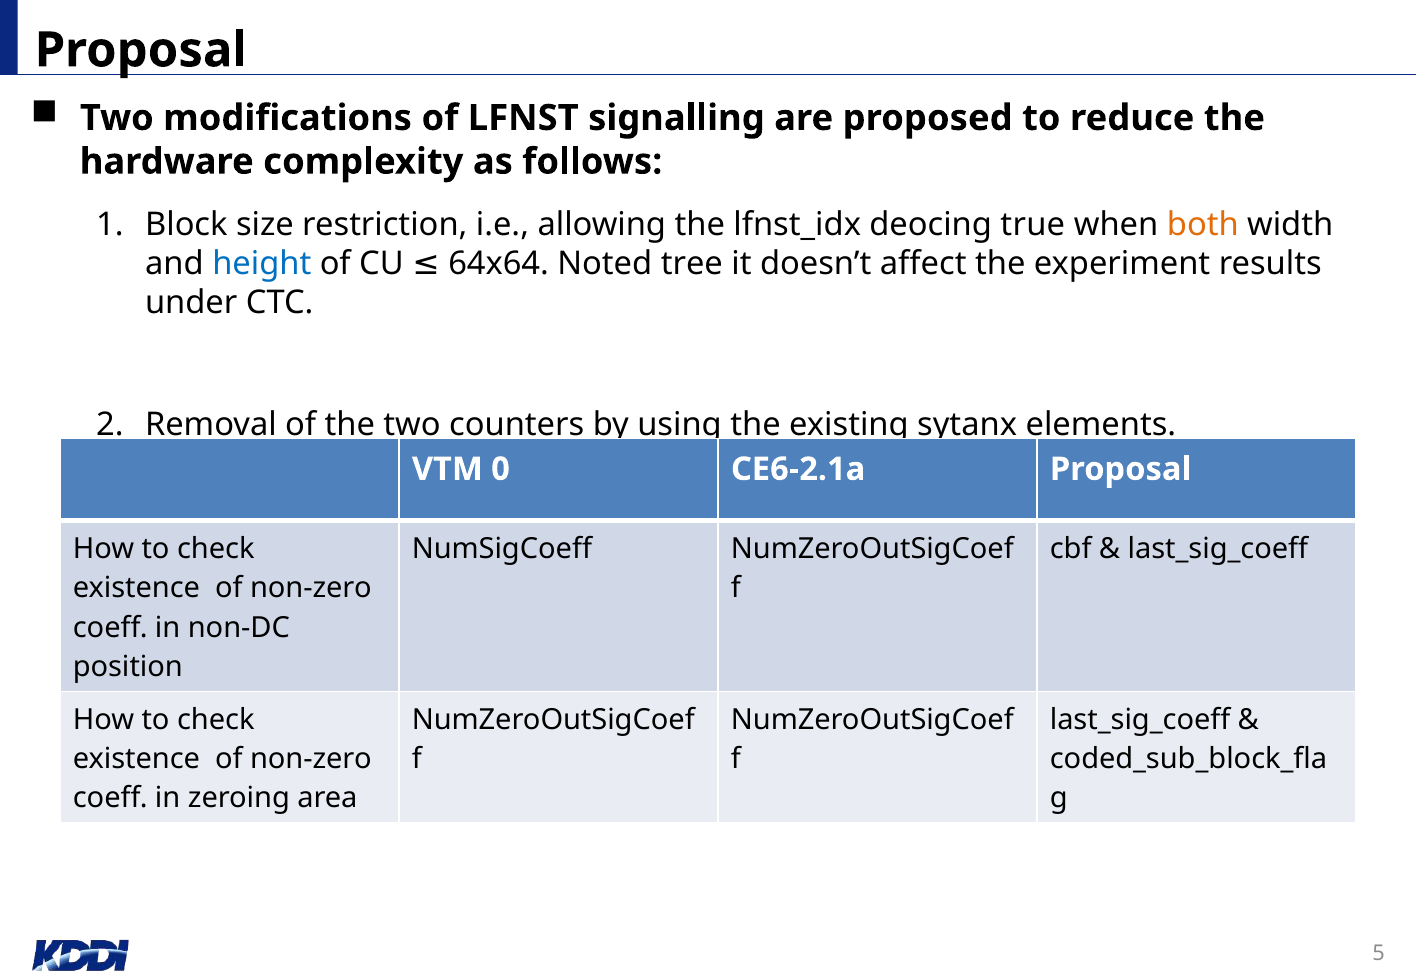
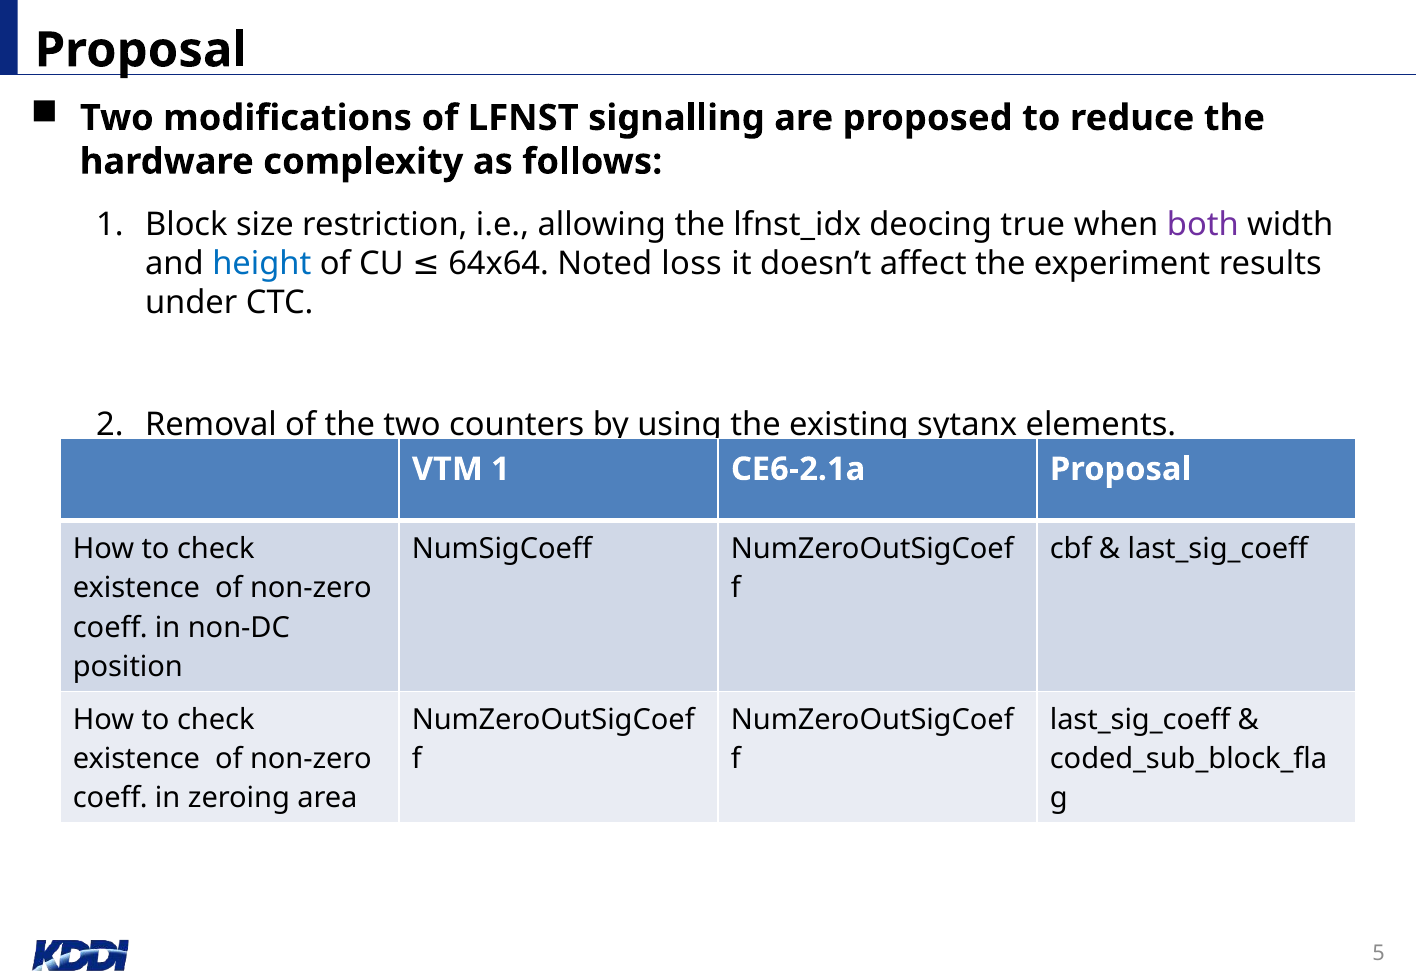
both colour: orange -> purple
tree: tree -> loss
VTM 0: 0 -> 1
